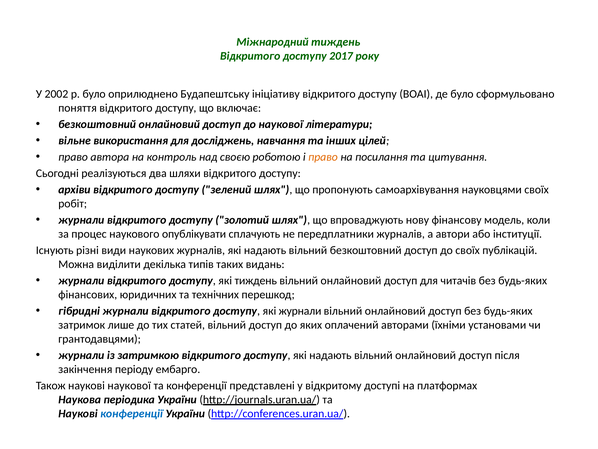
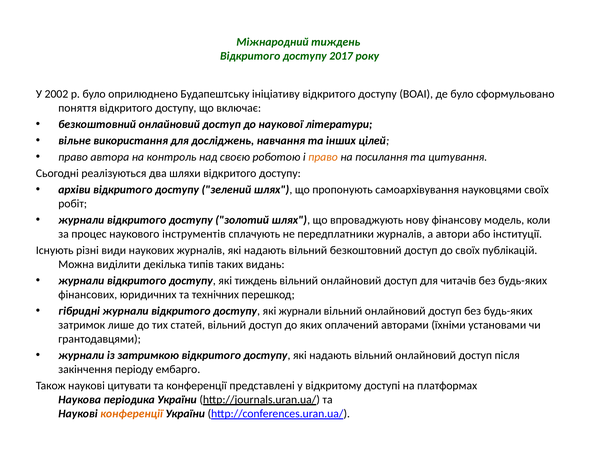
опублікувати: опублікувати -> інструментів
наукові наукової: наукової -> цитувати
конференції at (132, 413) colour: blue -> orange
